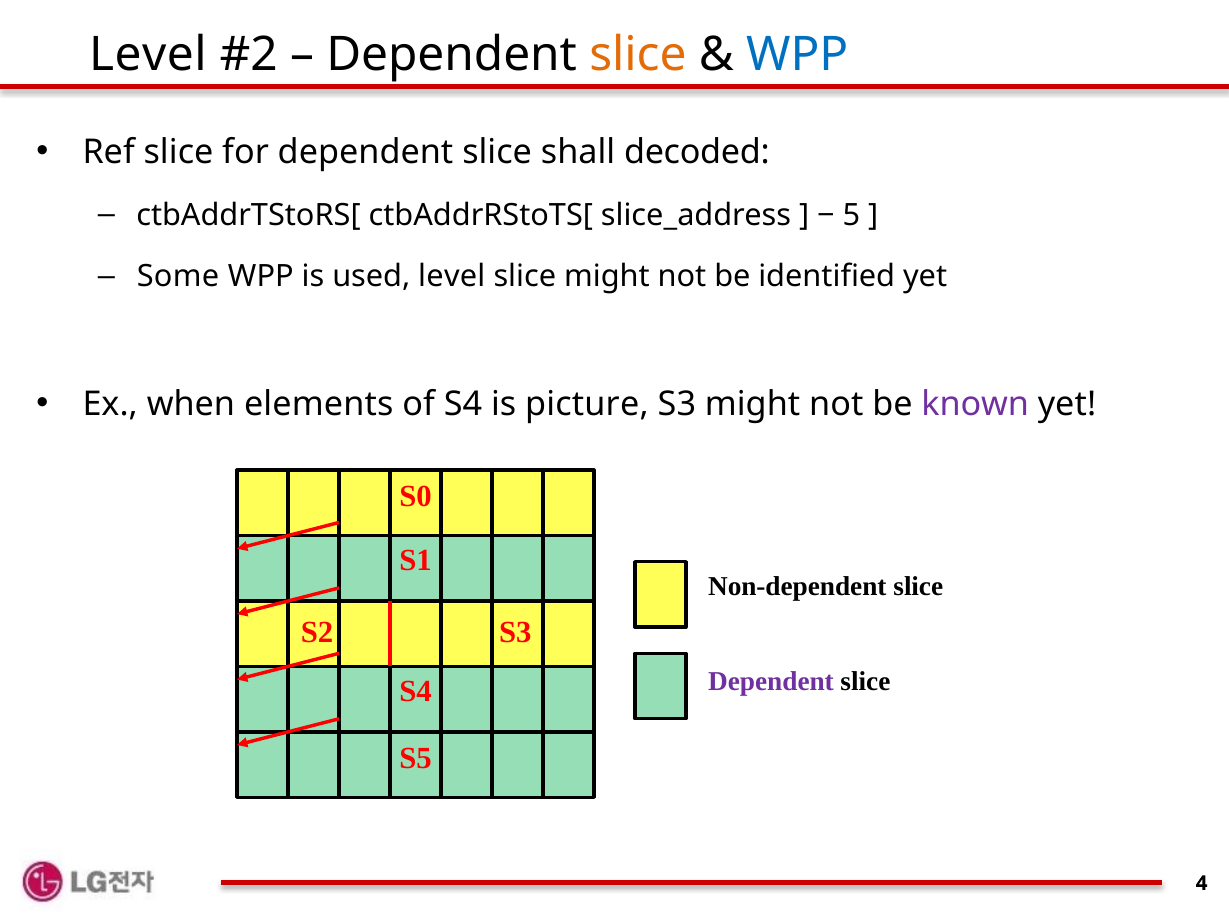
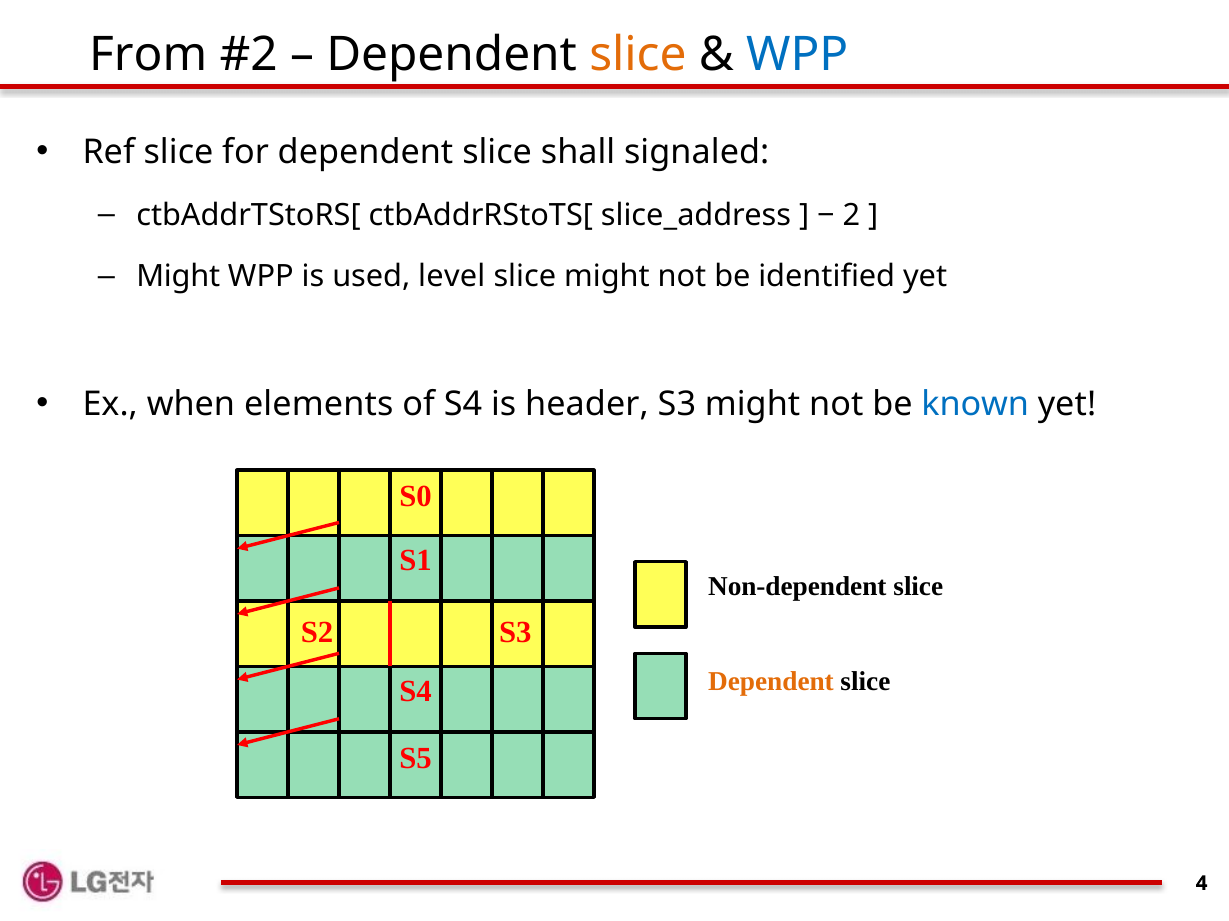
Level at (148, 55): Level -> From
decoded: decoded -> signaled
5: 5 -> 2
Some at (178, 277): Some -> Might
picture: picture -> header
known colour: purple -> blue
Dependent at (771, 682) colour: purple -> orange
